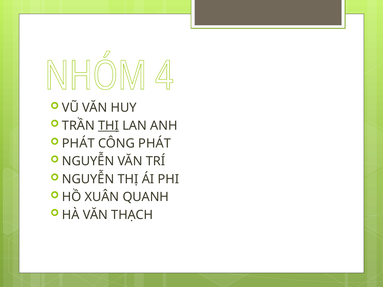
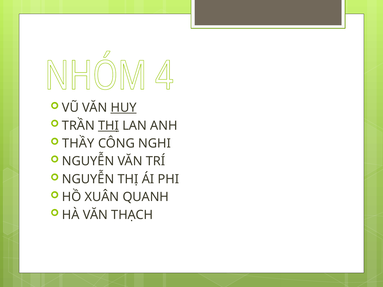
HUY underline: none -> present
PHÁT at (78, 144): PHÁT -> THẦY
CÔNG PHÁT: PHÁT -> NGHI
